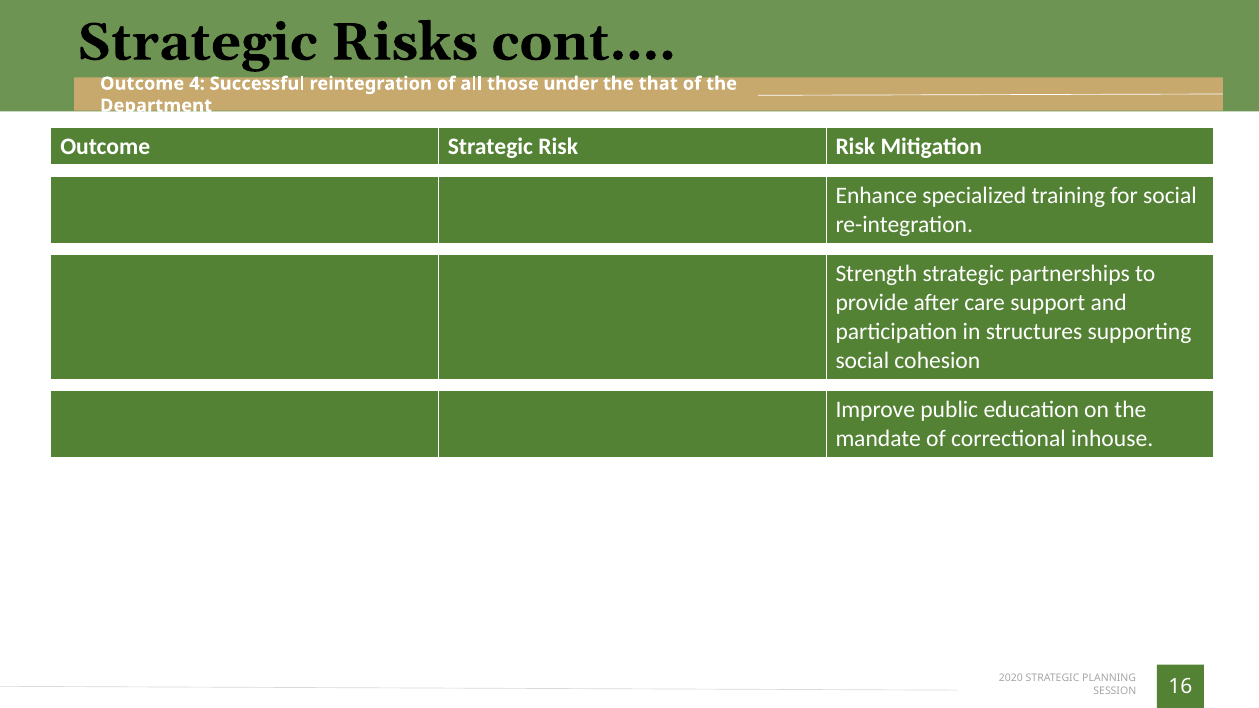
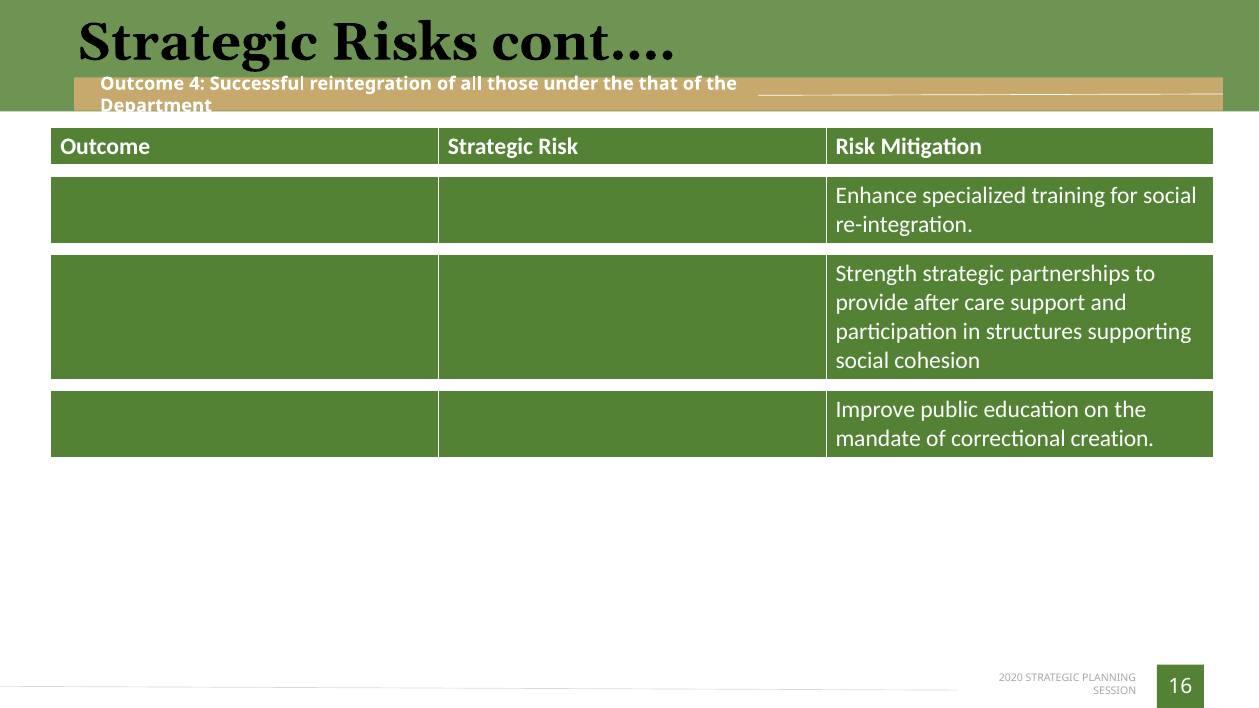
inhouse: inhouse -> creation
